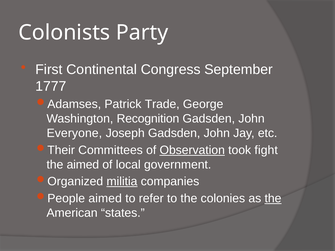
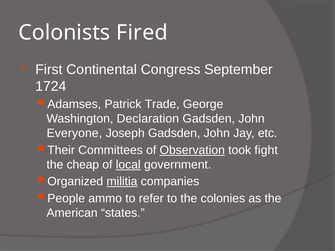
Party: Party -> Fired
1777: 1777 -> 1724
Recognition: Recognition -> Declaration
the aimed: aimed -> cheap
local underline: none -> present
aimed at (105, 199): aimed -> ammo
the at (273, 199) underline: present -> none
